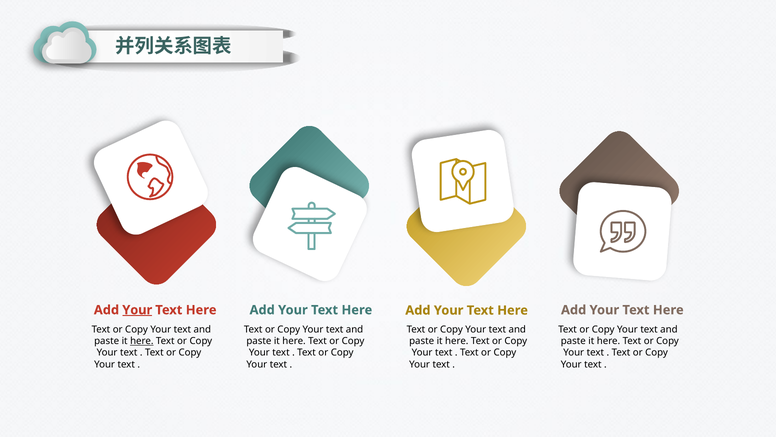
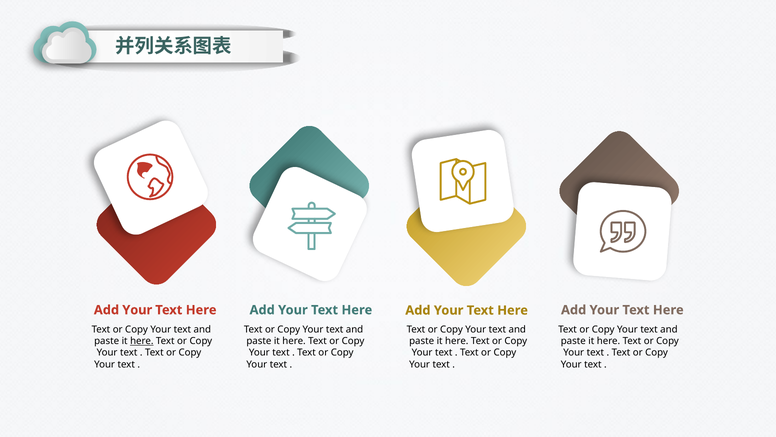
Your at (137, 310) underline: present -> none
